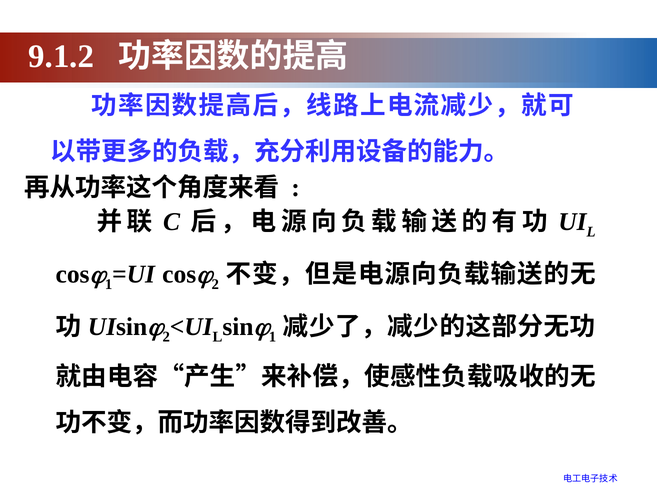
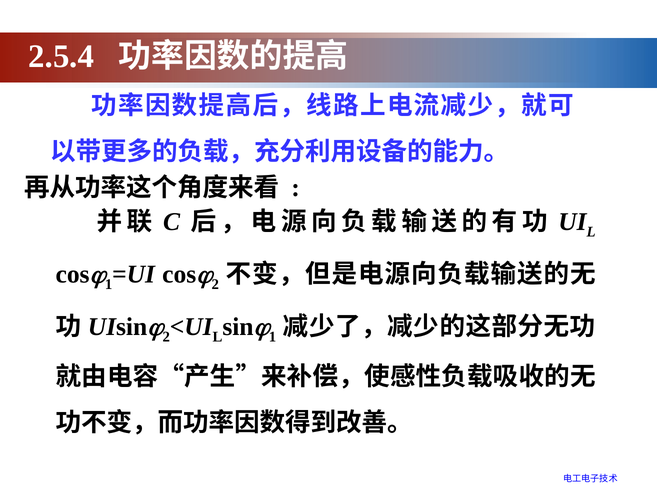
9.1.2: 9.1.2 -> 2.5.4
